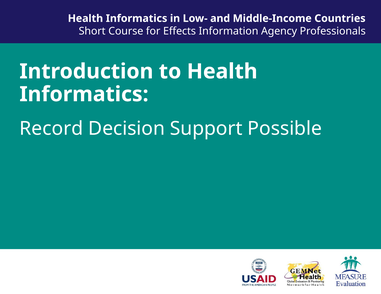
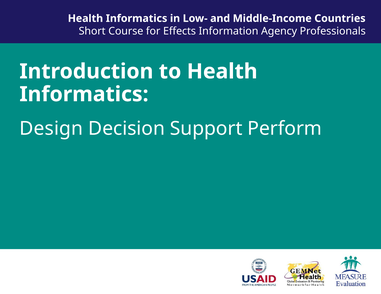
Record: Record -> Design
Possible: Possible -> Perform
